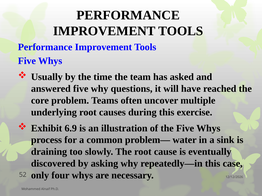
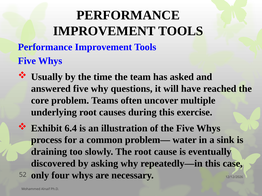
6.9: 6.9 -> 6.4
